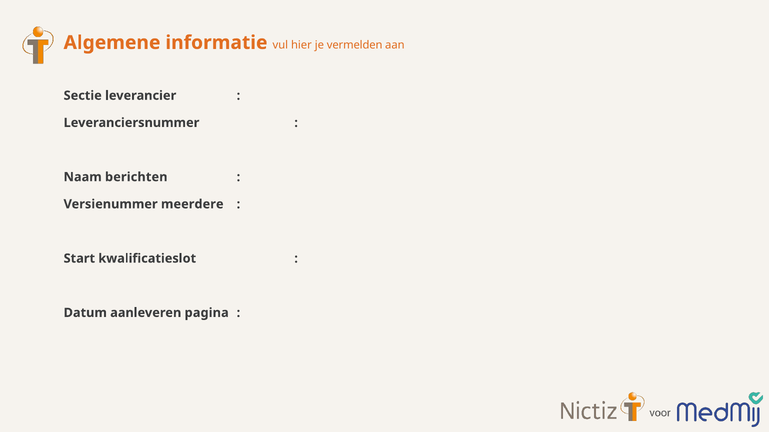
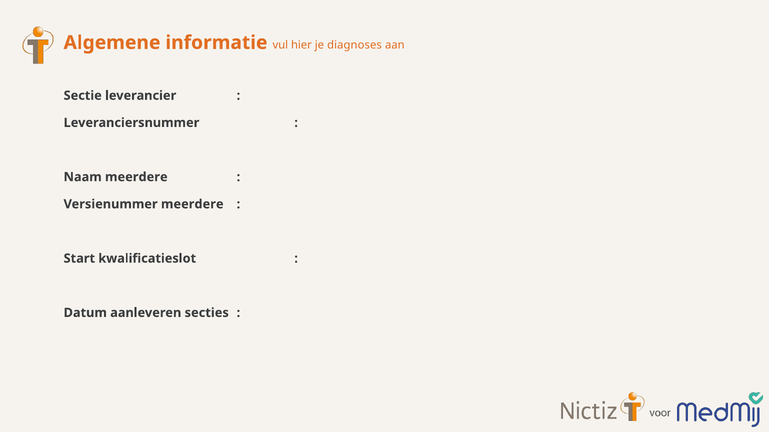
vermelden: vermelden -> diagnoses
Naam berichten: berichten -> meerdere
pagina: pagina -> secties
